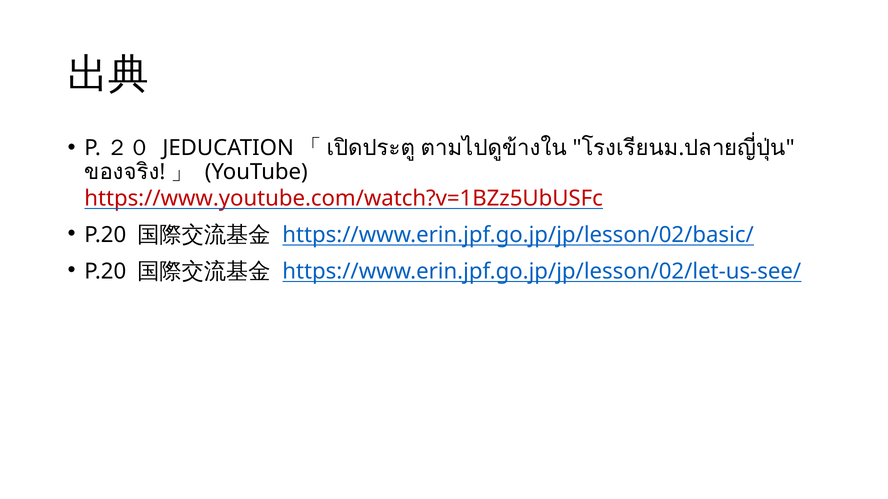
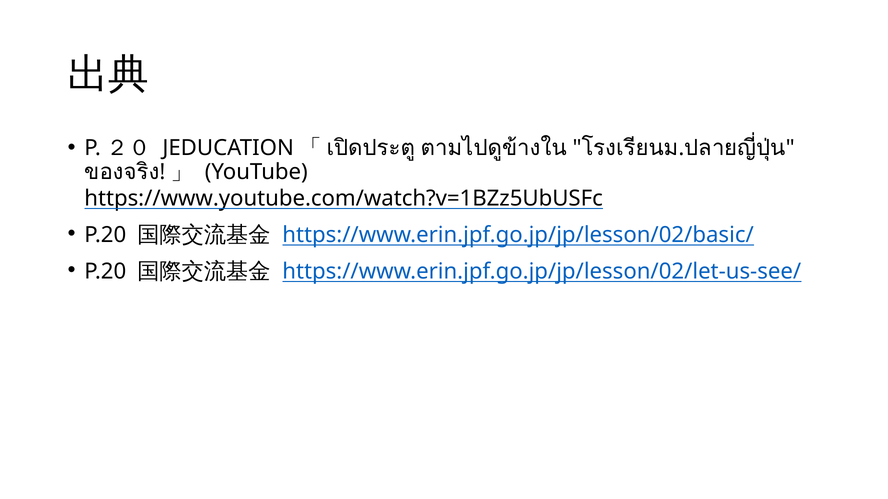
https://www.youtube.com/watch?v=1BZz5UbUSFc colour: red -> black
